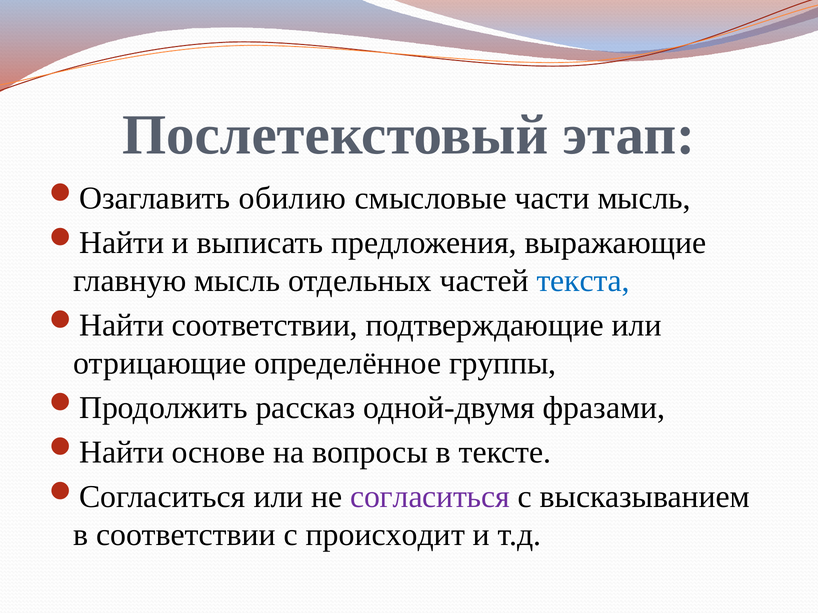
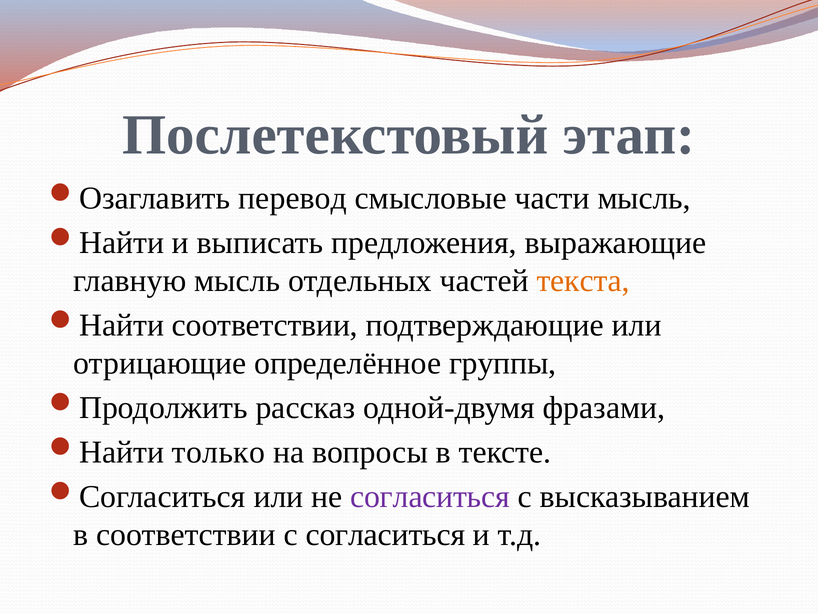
обилию: обилию -> перевод
текста colour: blue -> orange
основе: основе -> только
с происходит: происходит -> согласиться
